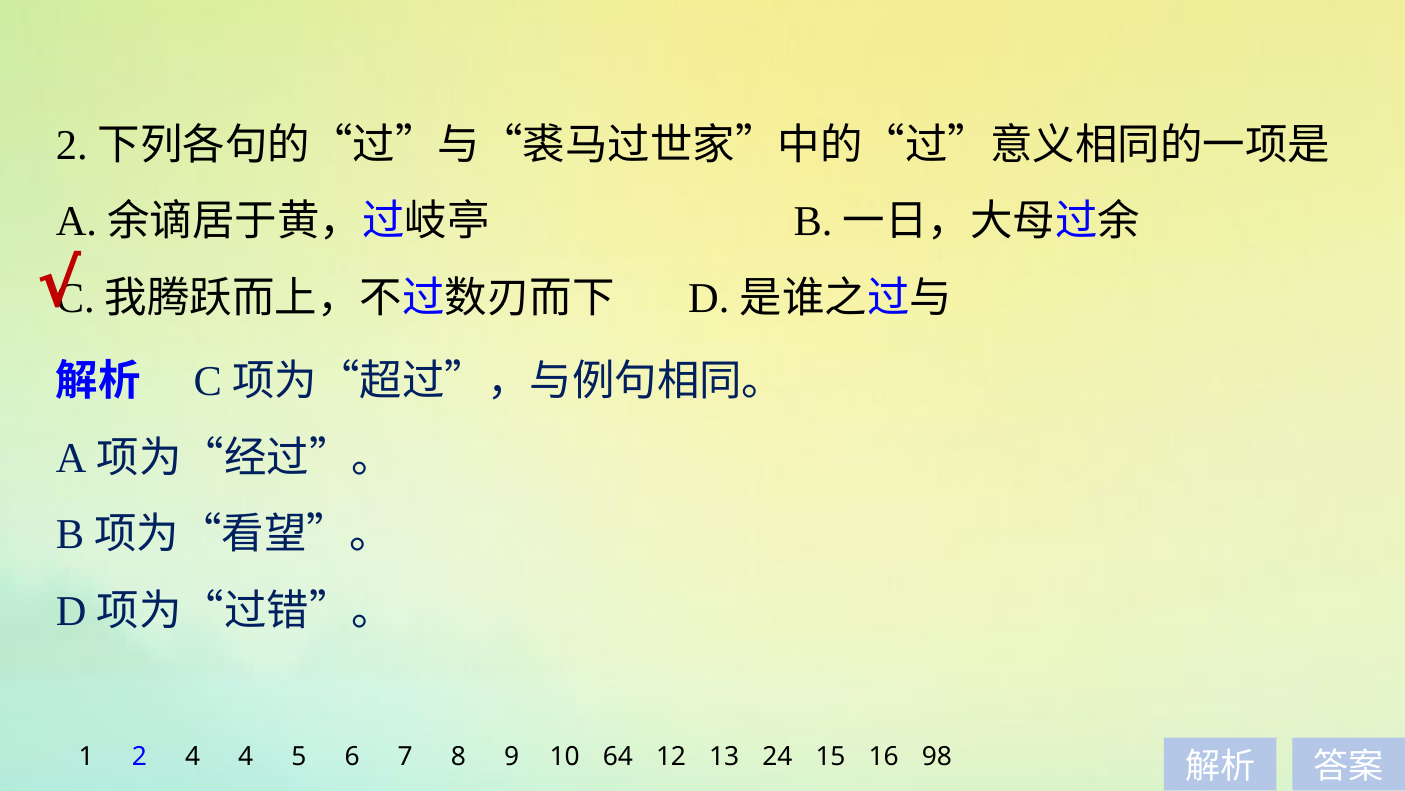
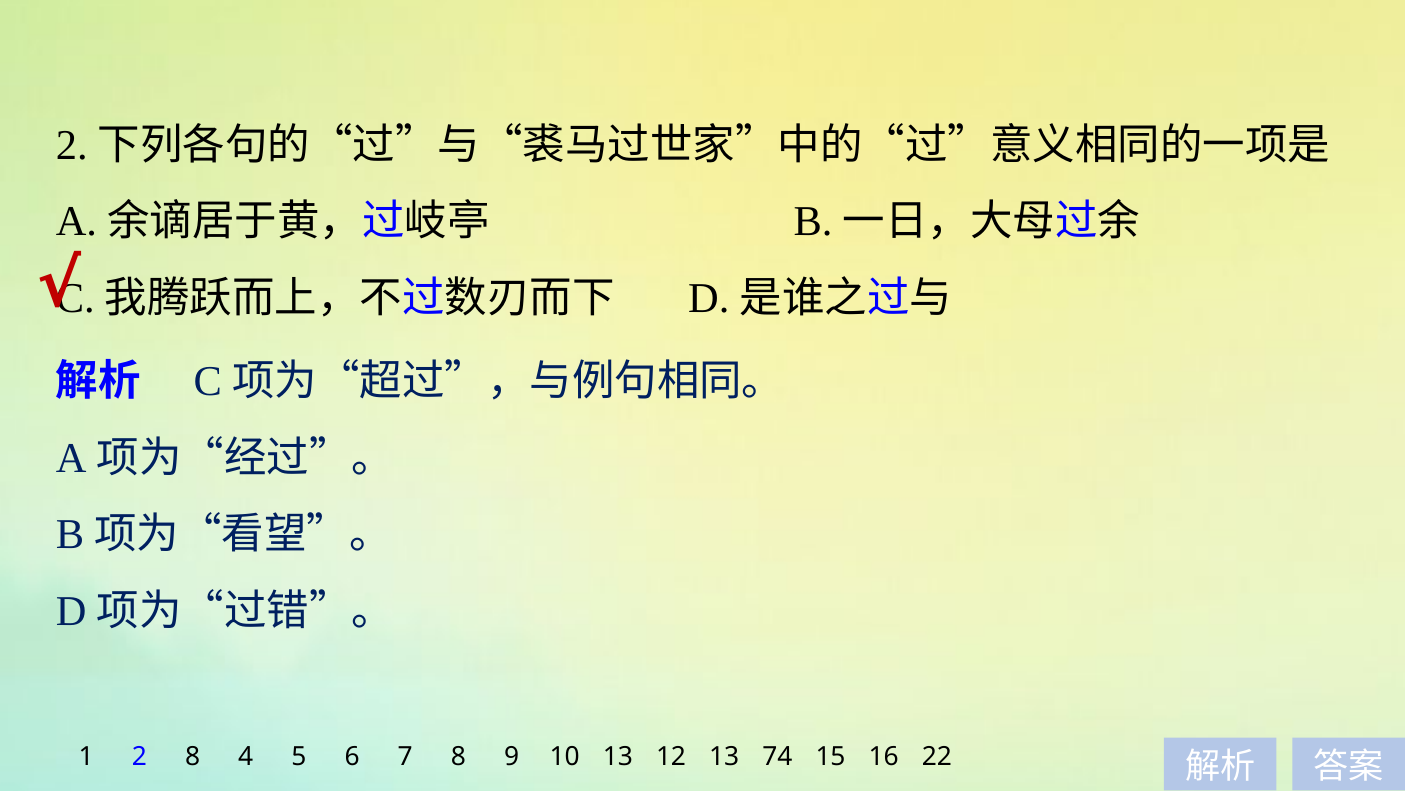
2 4: 4 -> 8
10 64: 64 -> 13
24: 24 -> 74
98: 98 -> 22
